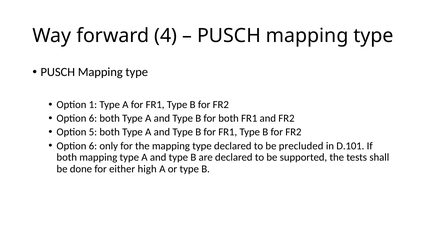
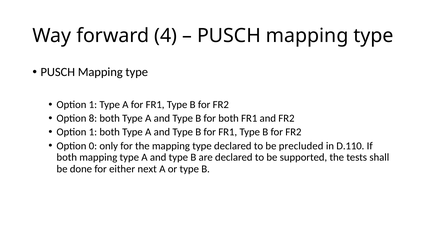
6 at (93, 118): 6 -> 8
5 at (93, 132): 5 -> 1
6 at (93, 146): 6 -> 0
D.101: D.101 -> D.110
high: high -> next
